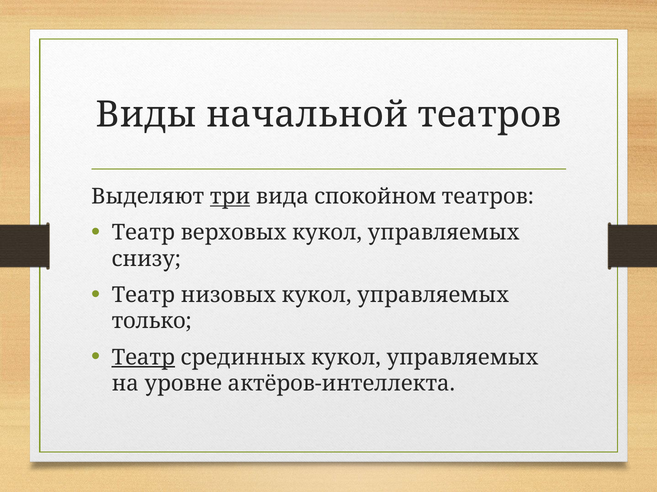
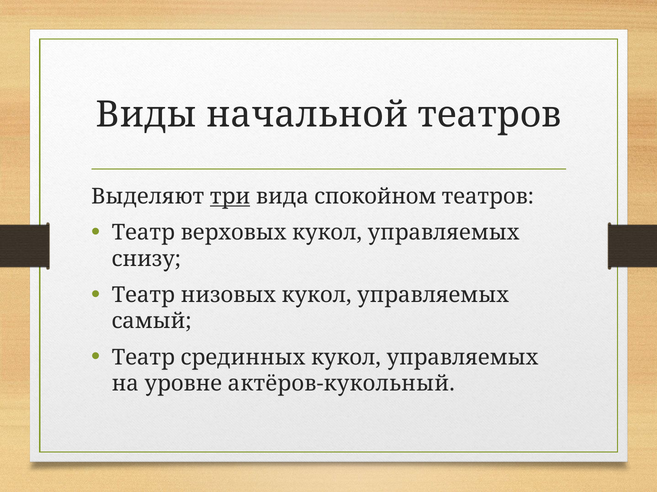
только: только -> самый
Театр at (143, 358) underline: present -> none
актёров-интеллекта: актёров-интеллекта -> актёров-кукольный
